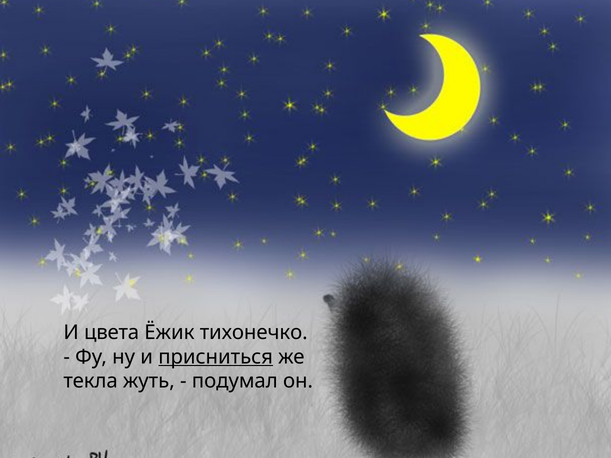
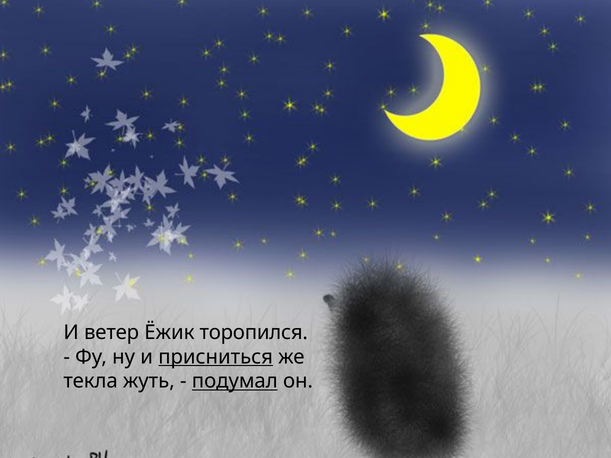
цвета: цвета -> ветер
тихонечко: тихонечко -> торопился
подумал underline: none -> present
